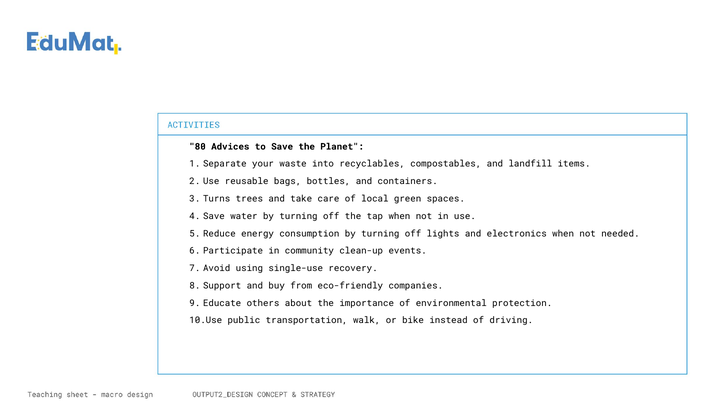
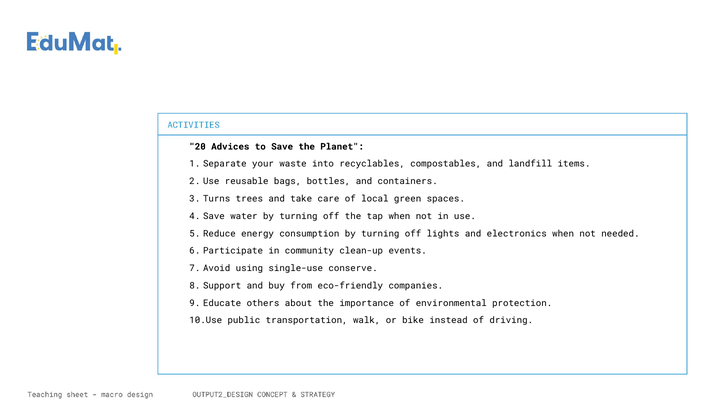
80: 80 -> 20
recovery: recovery -> conserve
